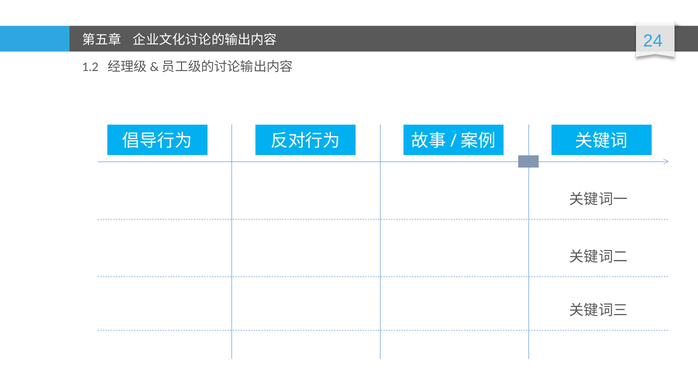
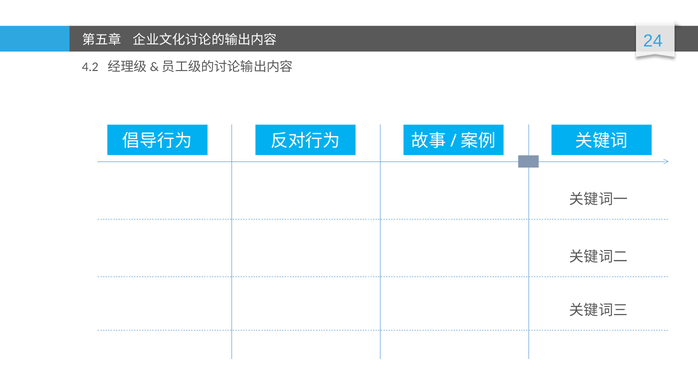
1.2: 1.2 -> 4.2
